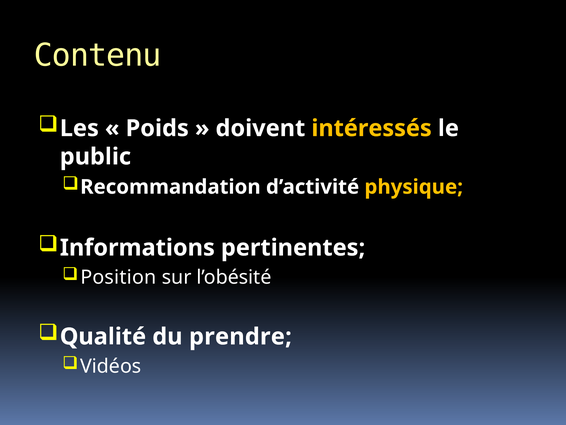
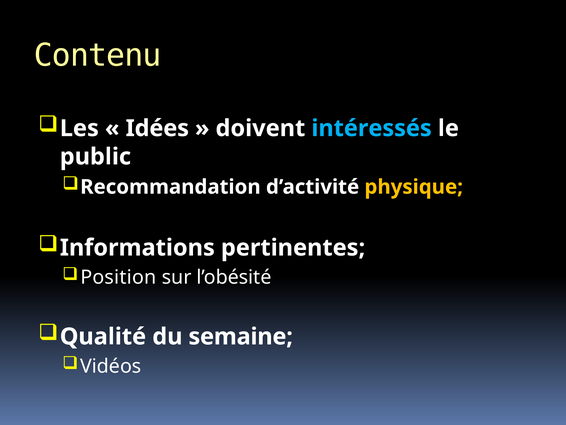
Poids: Poids -> Idées
intéressés colour: yellow -> light blue
prendre: prendre -> semaine
